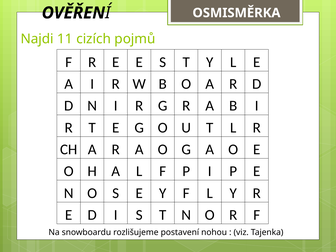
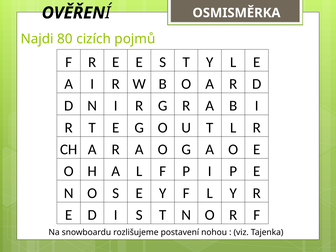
11: 11 -> 80
